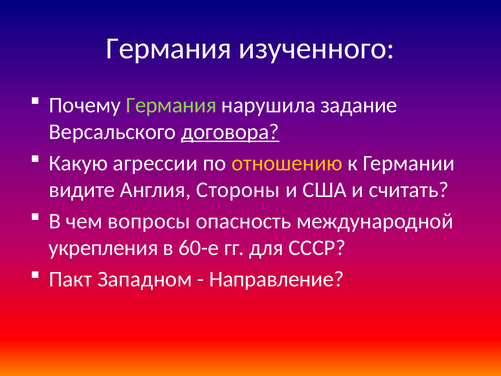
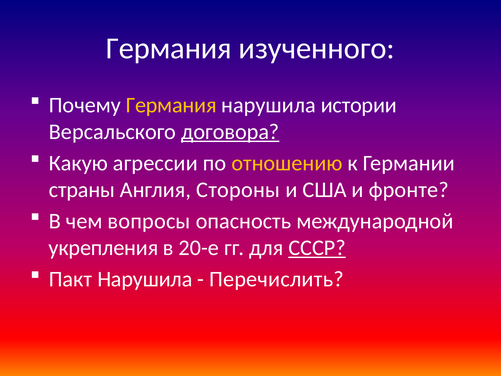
Германия at (171, 105) colour: light green -> yellow
задание: задание -> истории
видите: видите -> страны
считать: считать -> фронте
60-е: 60-е -> 20-е
СССР underline: none -> present
Пакт Западном: Западном -> Нарушила
Направление: Направление -> Перечислить
